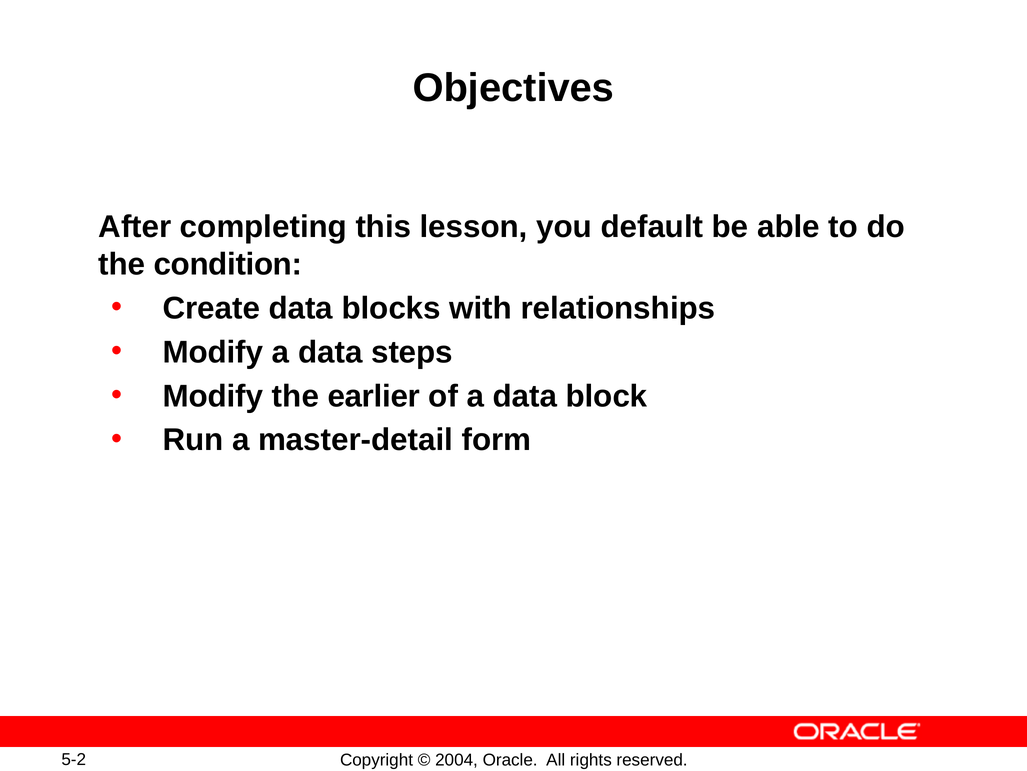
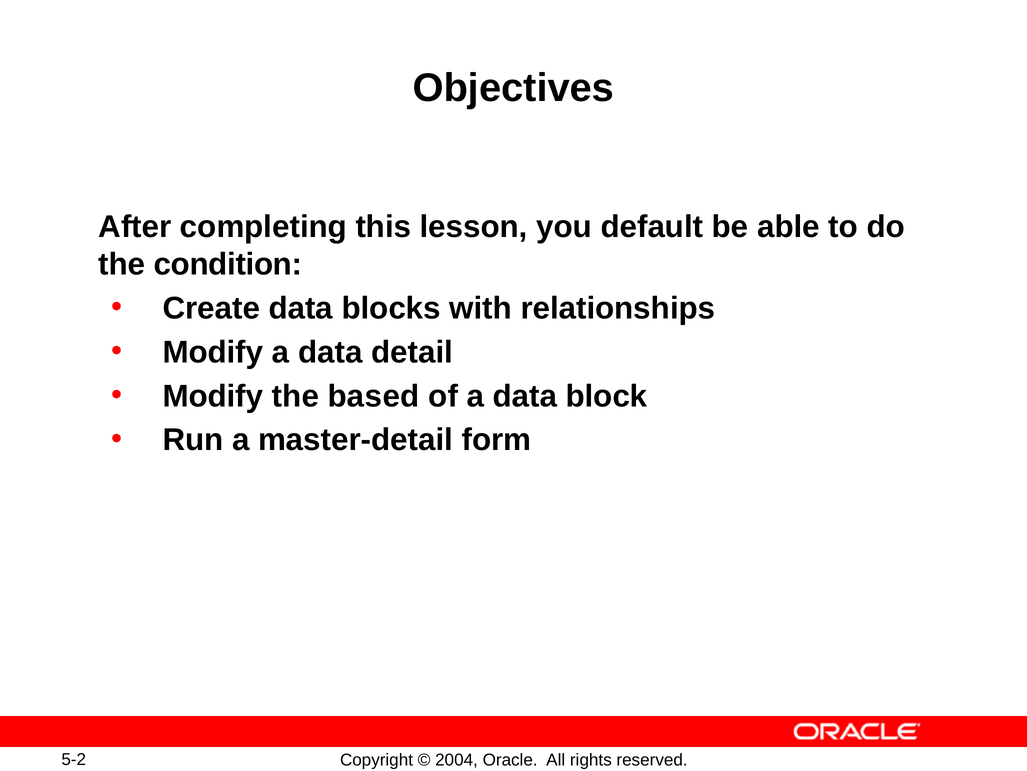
steps: steps -> detail
earlier: earlier -> based
